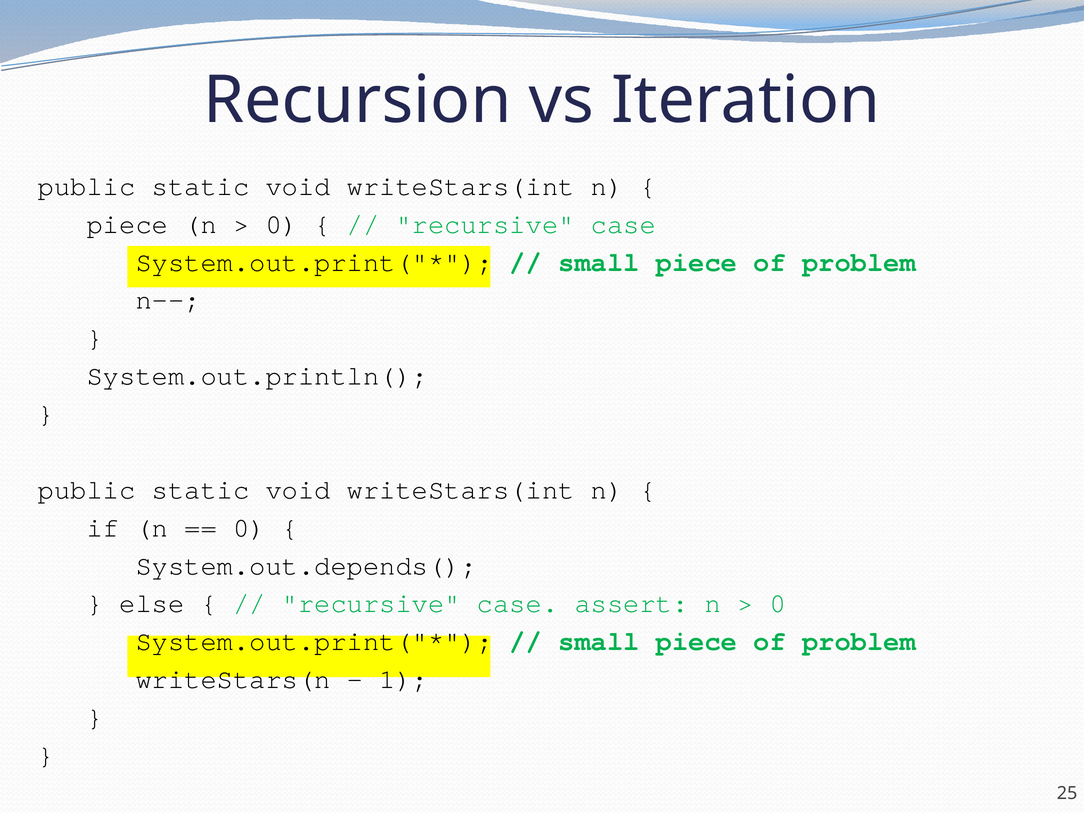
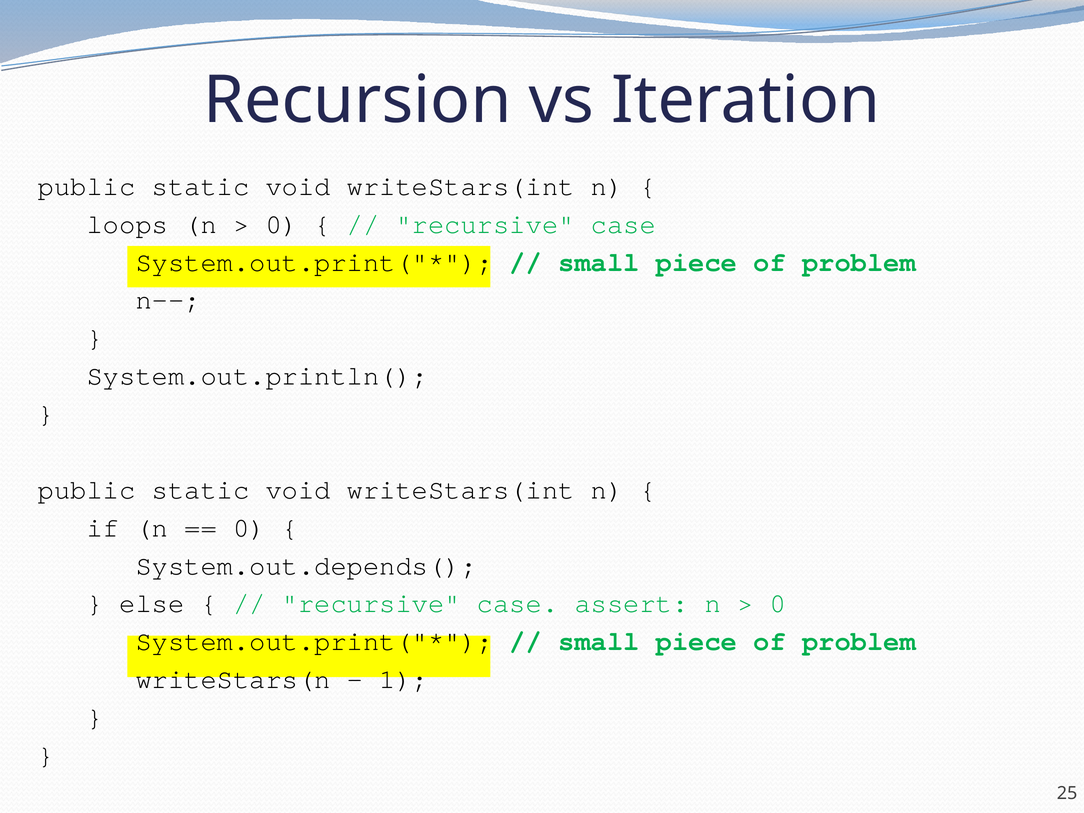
piece at (127, 224): piece -> loops
